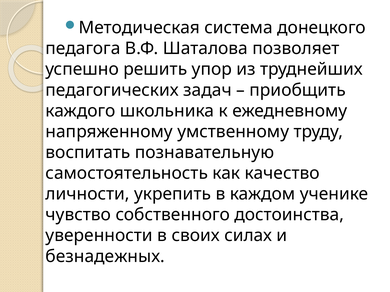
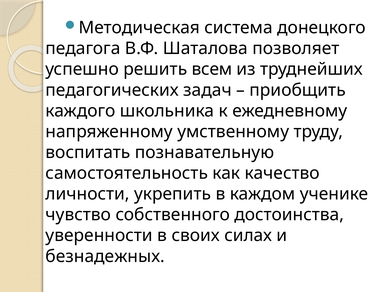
упор: упор -> всем
